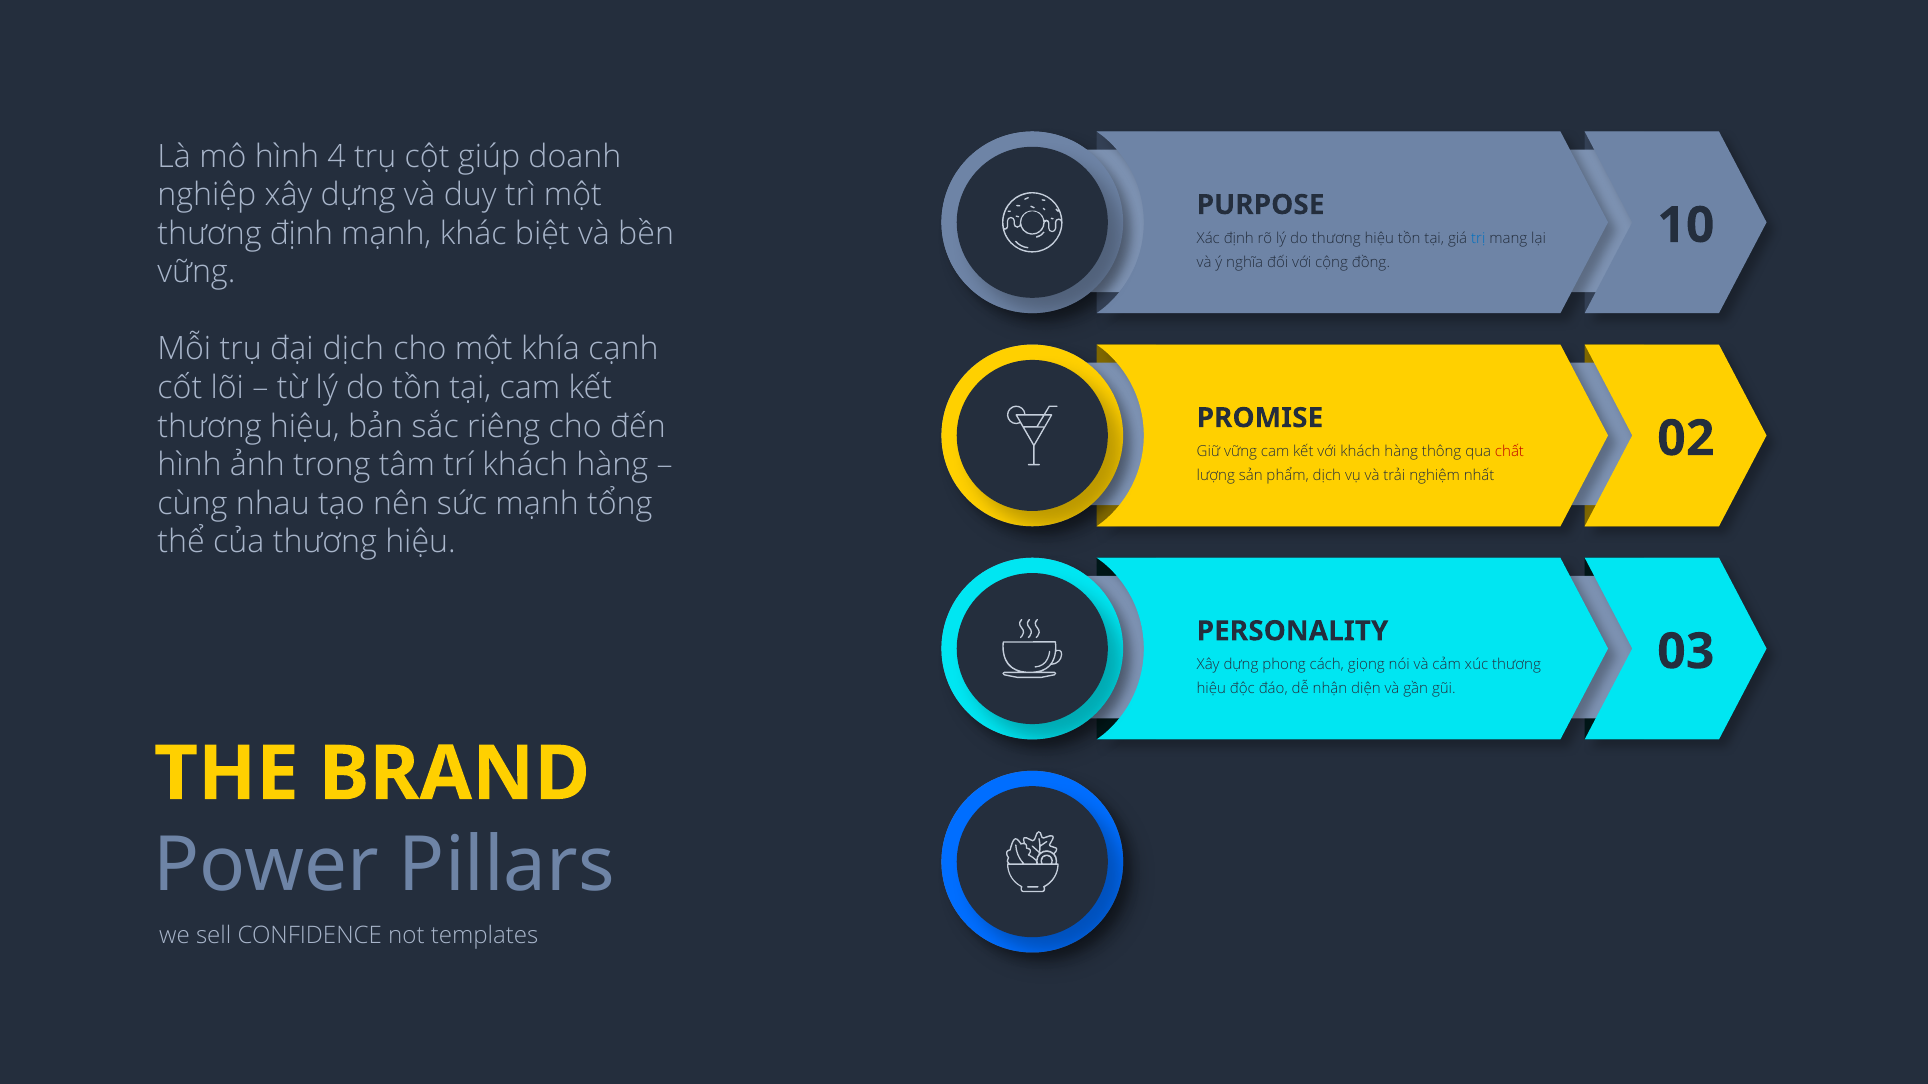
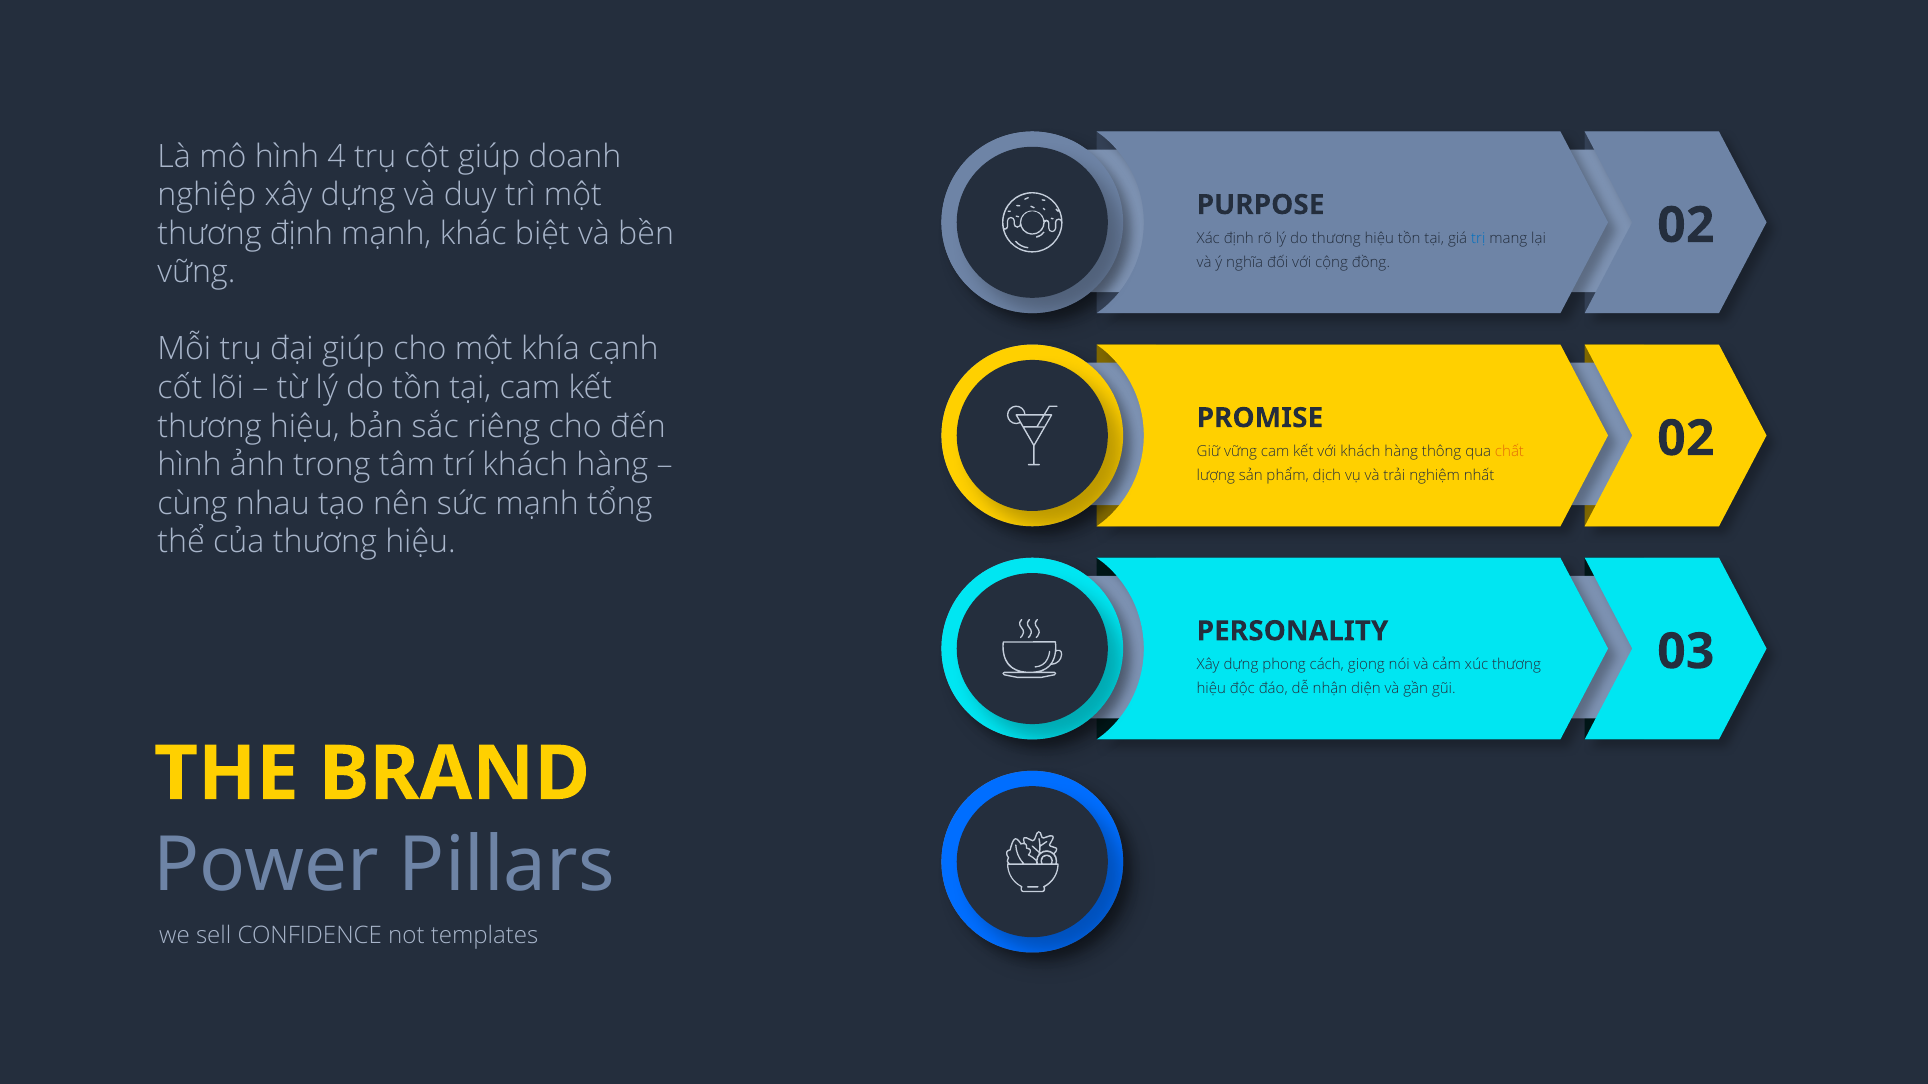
đồng 10: 10 -> 02
đại dịch: dịch -> giúp
chất colour: red -> orange
